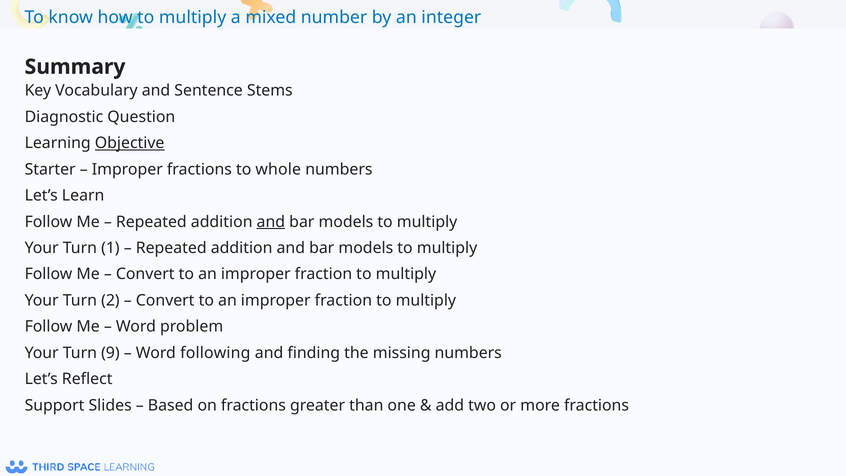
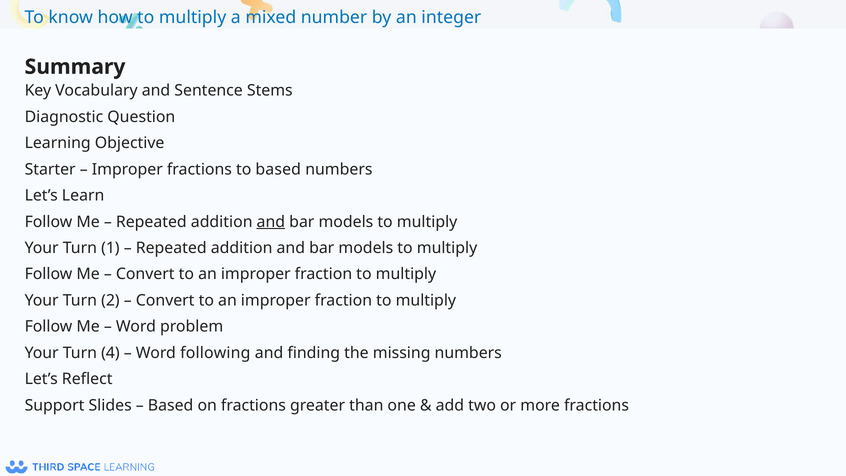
Objective underline: present -> none
to whole: whole -> based
9: 9 -> 4
